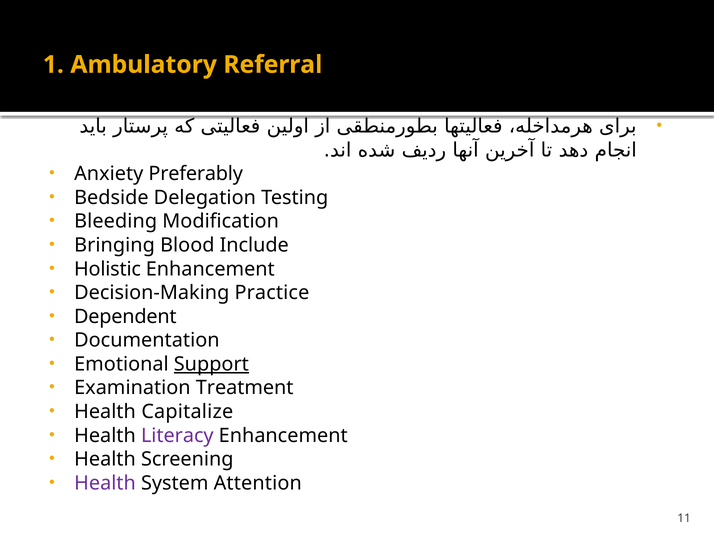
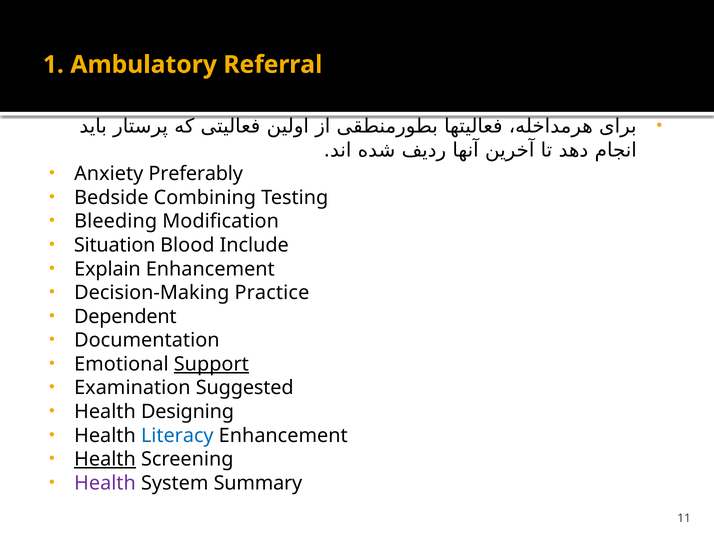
Delegation: Delegation -> Combining
Bringing: Bringing -> Situation
Holistic: Holistic -> Explain
Treatment: Treatment -> Suggested
Capitalize: Capitalize -> Designing
Literacy colour: purple -> blue
Health at (105, 460) underline: none -> present
Attention: Attention -> Summary
